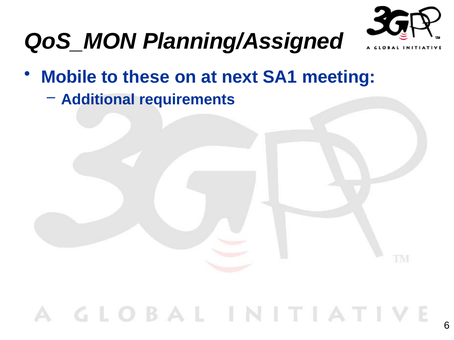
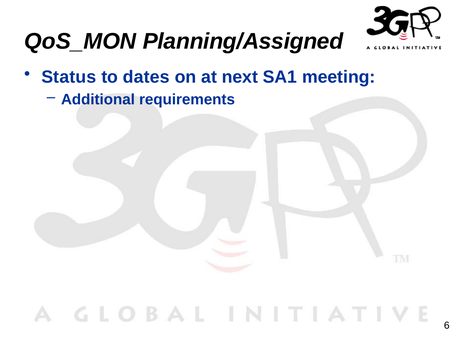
Mobile: Mobile -> Status
these: these -> dates
